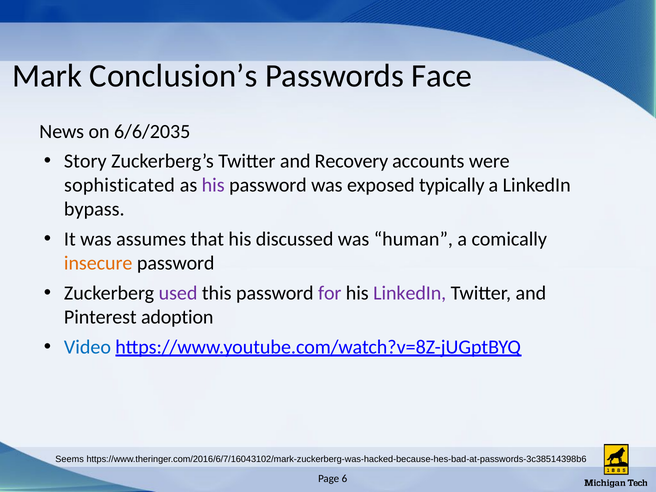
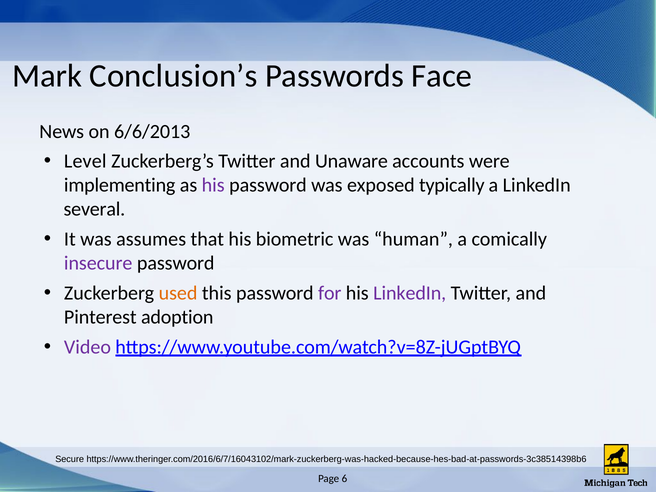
6/6/2035: 6/6/2035 -> 6/6/2013
Story: Story -> Level
Recovery: Recovery -> Unaware
sophisticated: sophisticated -> implementing
bypass: bypass -> several
discussed: discussed -> biometric
insecure colour: orange -> purple
used colour: purple -> orange
Video colour: blue -> purple
Seems: Seems -> Secure
